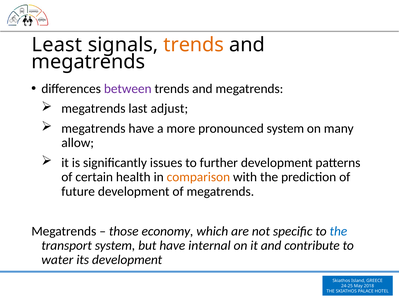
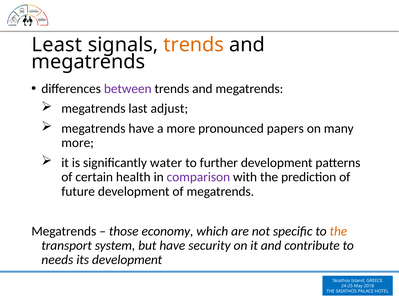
pronounced system: system -> papers
allow at (78, 143): allow -> more
issues: issues -> water
comparison colour: orange -> purple
the at (338, 231) colour: blue -> orange
internal: internal -> security
water: water -> needs
